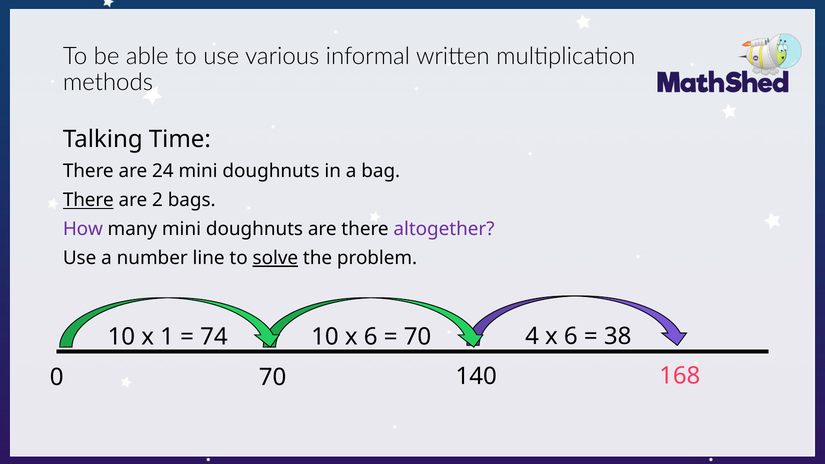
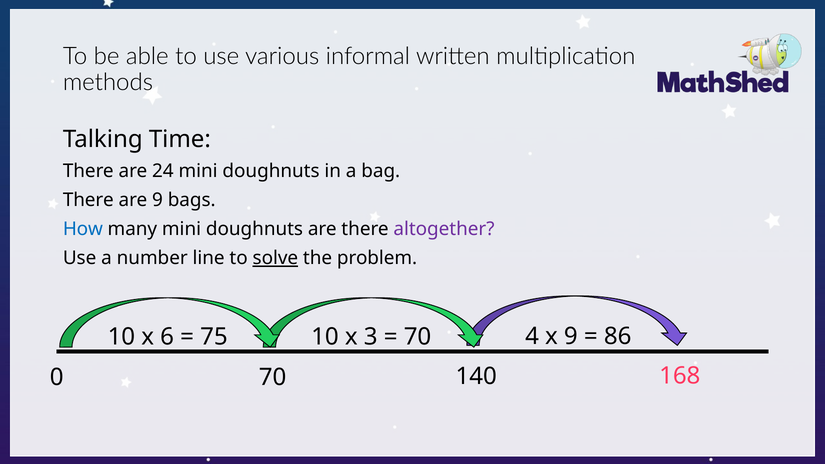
There at (88, 200) underline: present -> none
are 2: 2 -> 9
How colour: purple -> blue
4 x 6: 6 -> 9
38: 38 -> 86
1: 1 -> 6
74: 74 -> 75
10 x 6: 6 -> 3
